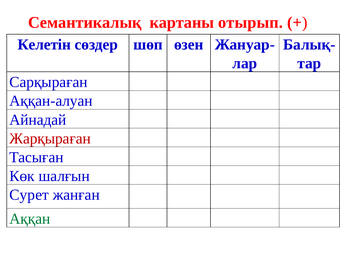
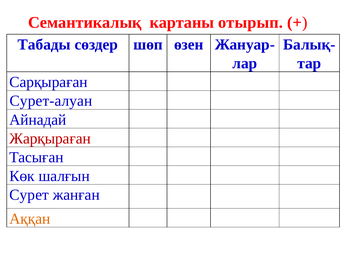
Келетін: Келетін -> Табады
Аққан-алуан: Аққан-алуан -> Сурет-алуан
Аққан colour: green -> orange
